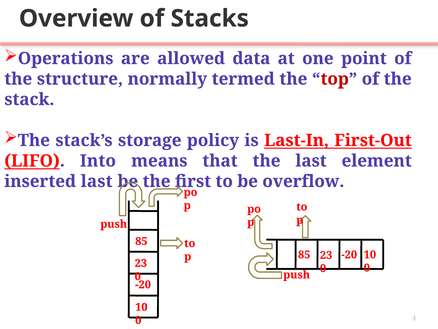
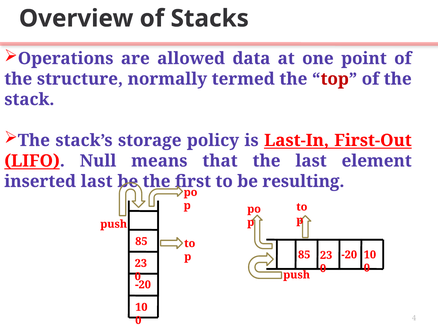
Into: Into -> Null
overflow: overflow -> resulting
